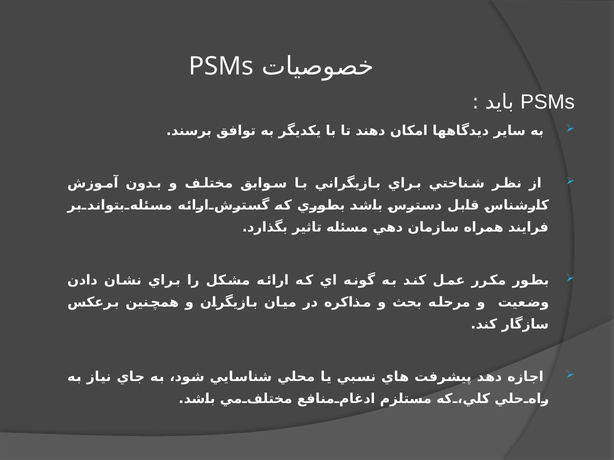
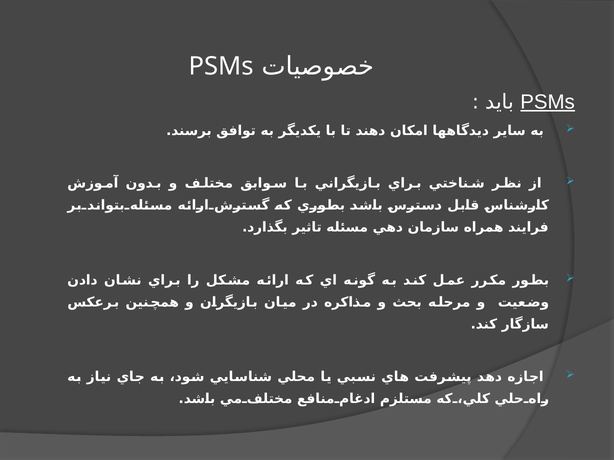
PSMs at (548, 102) underline: none -> present
